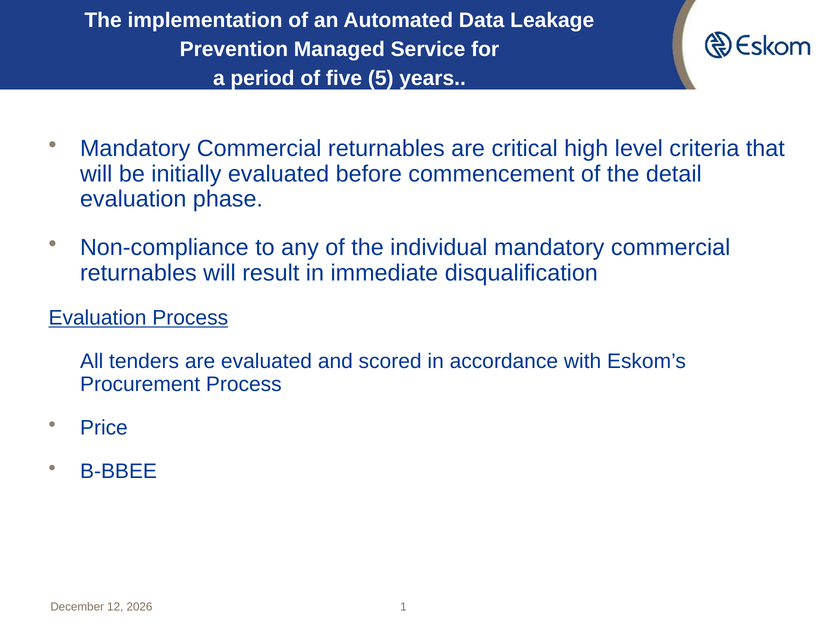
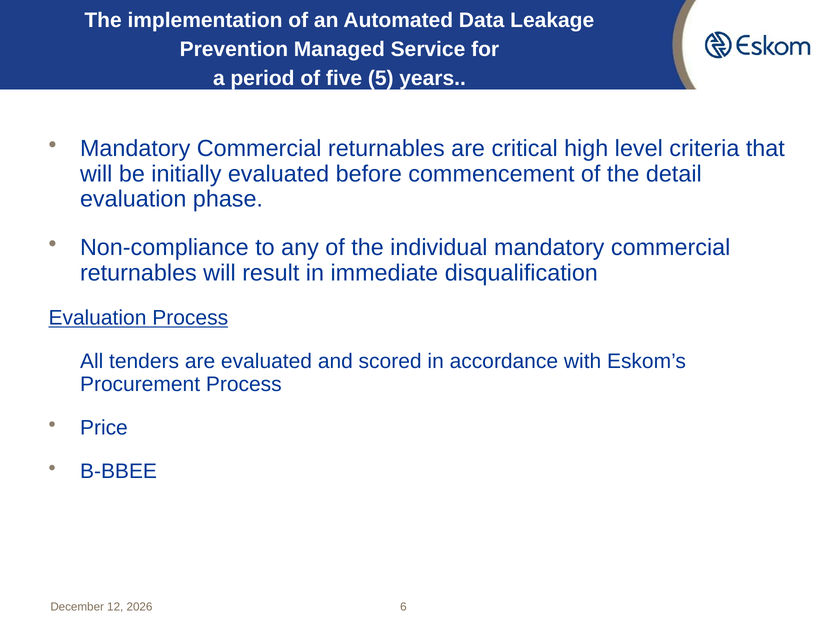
1: 1 -> 6
